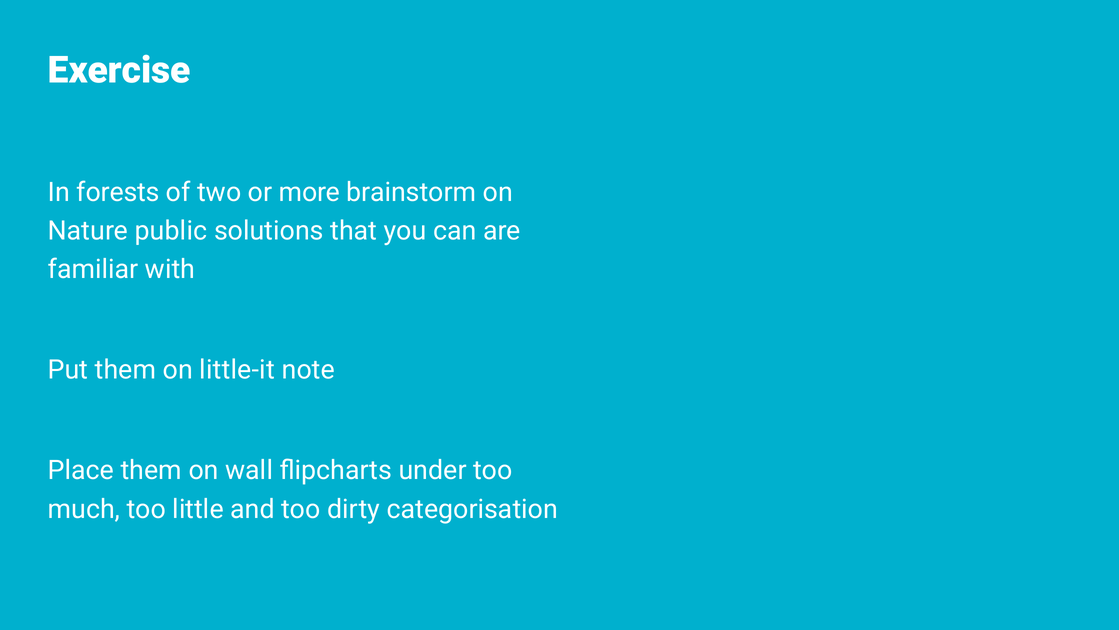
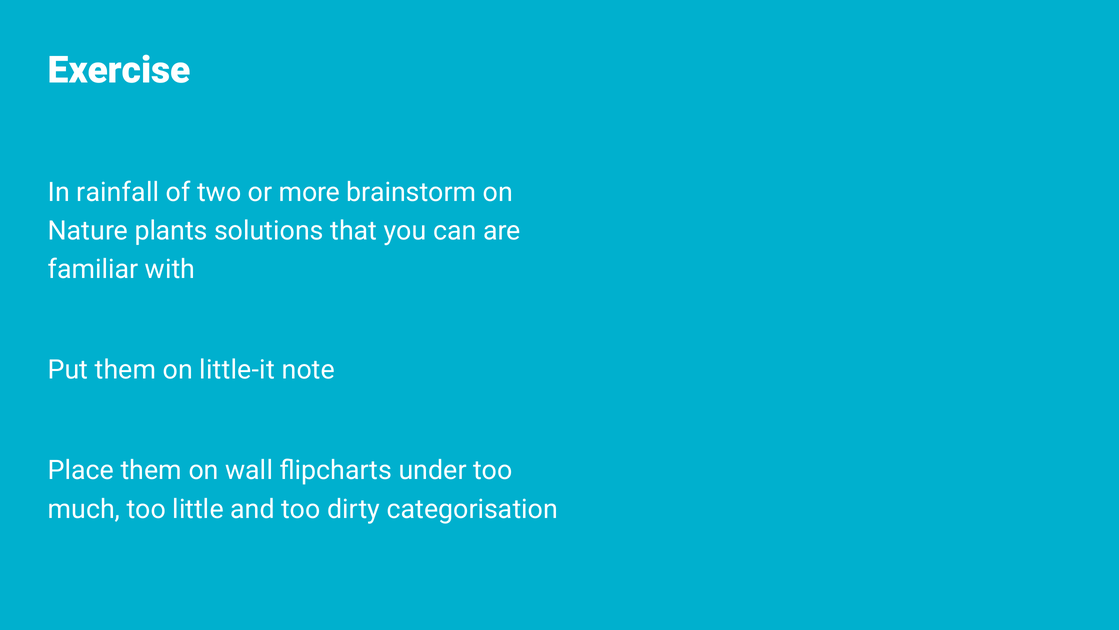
forests: forests -> rainfall
public: public -> plants
